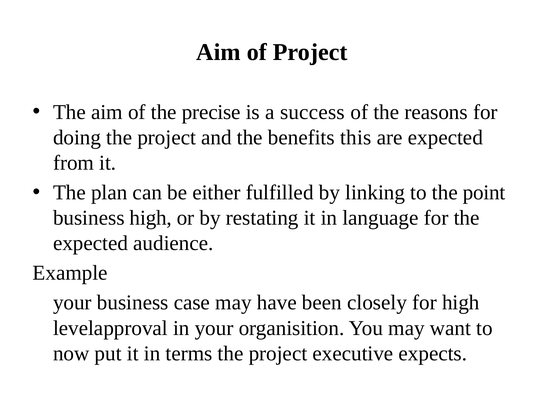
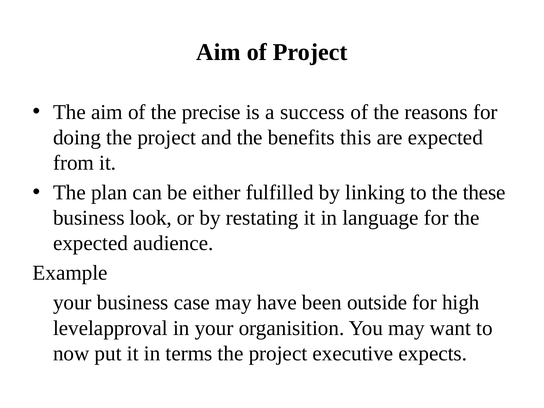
point: point -> these
business high: high -> look
closely: closely -> outside
